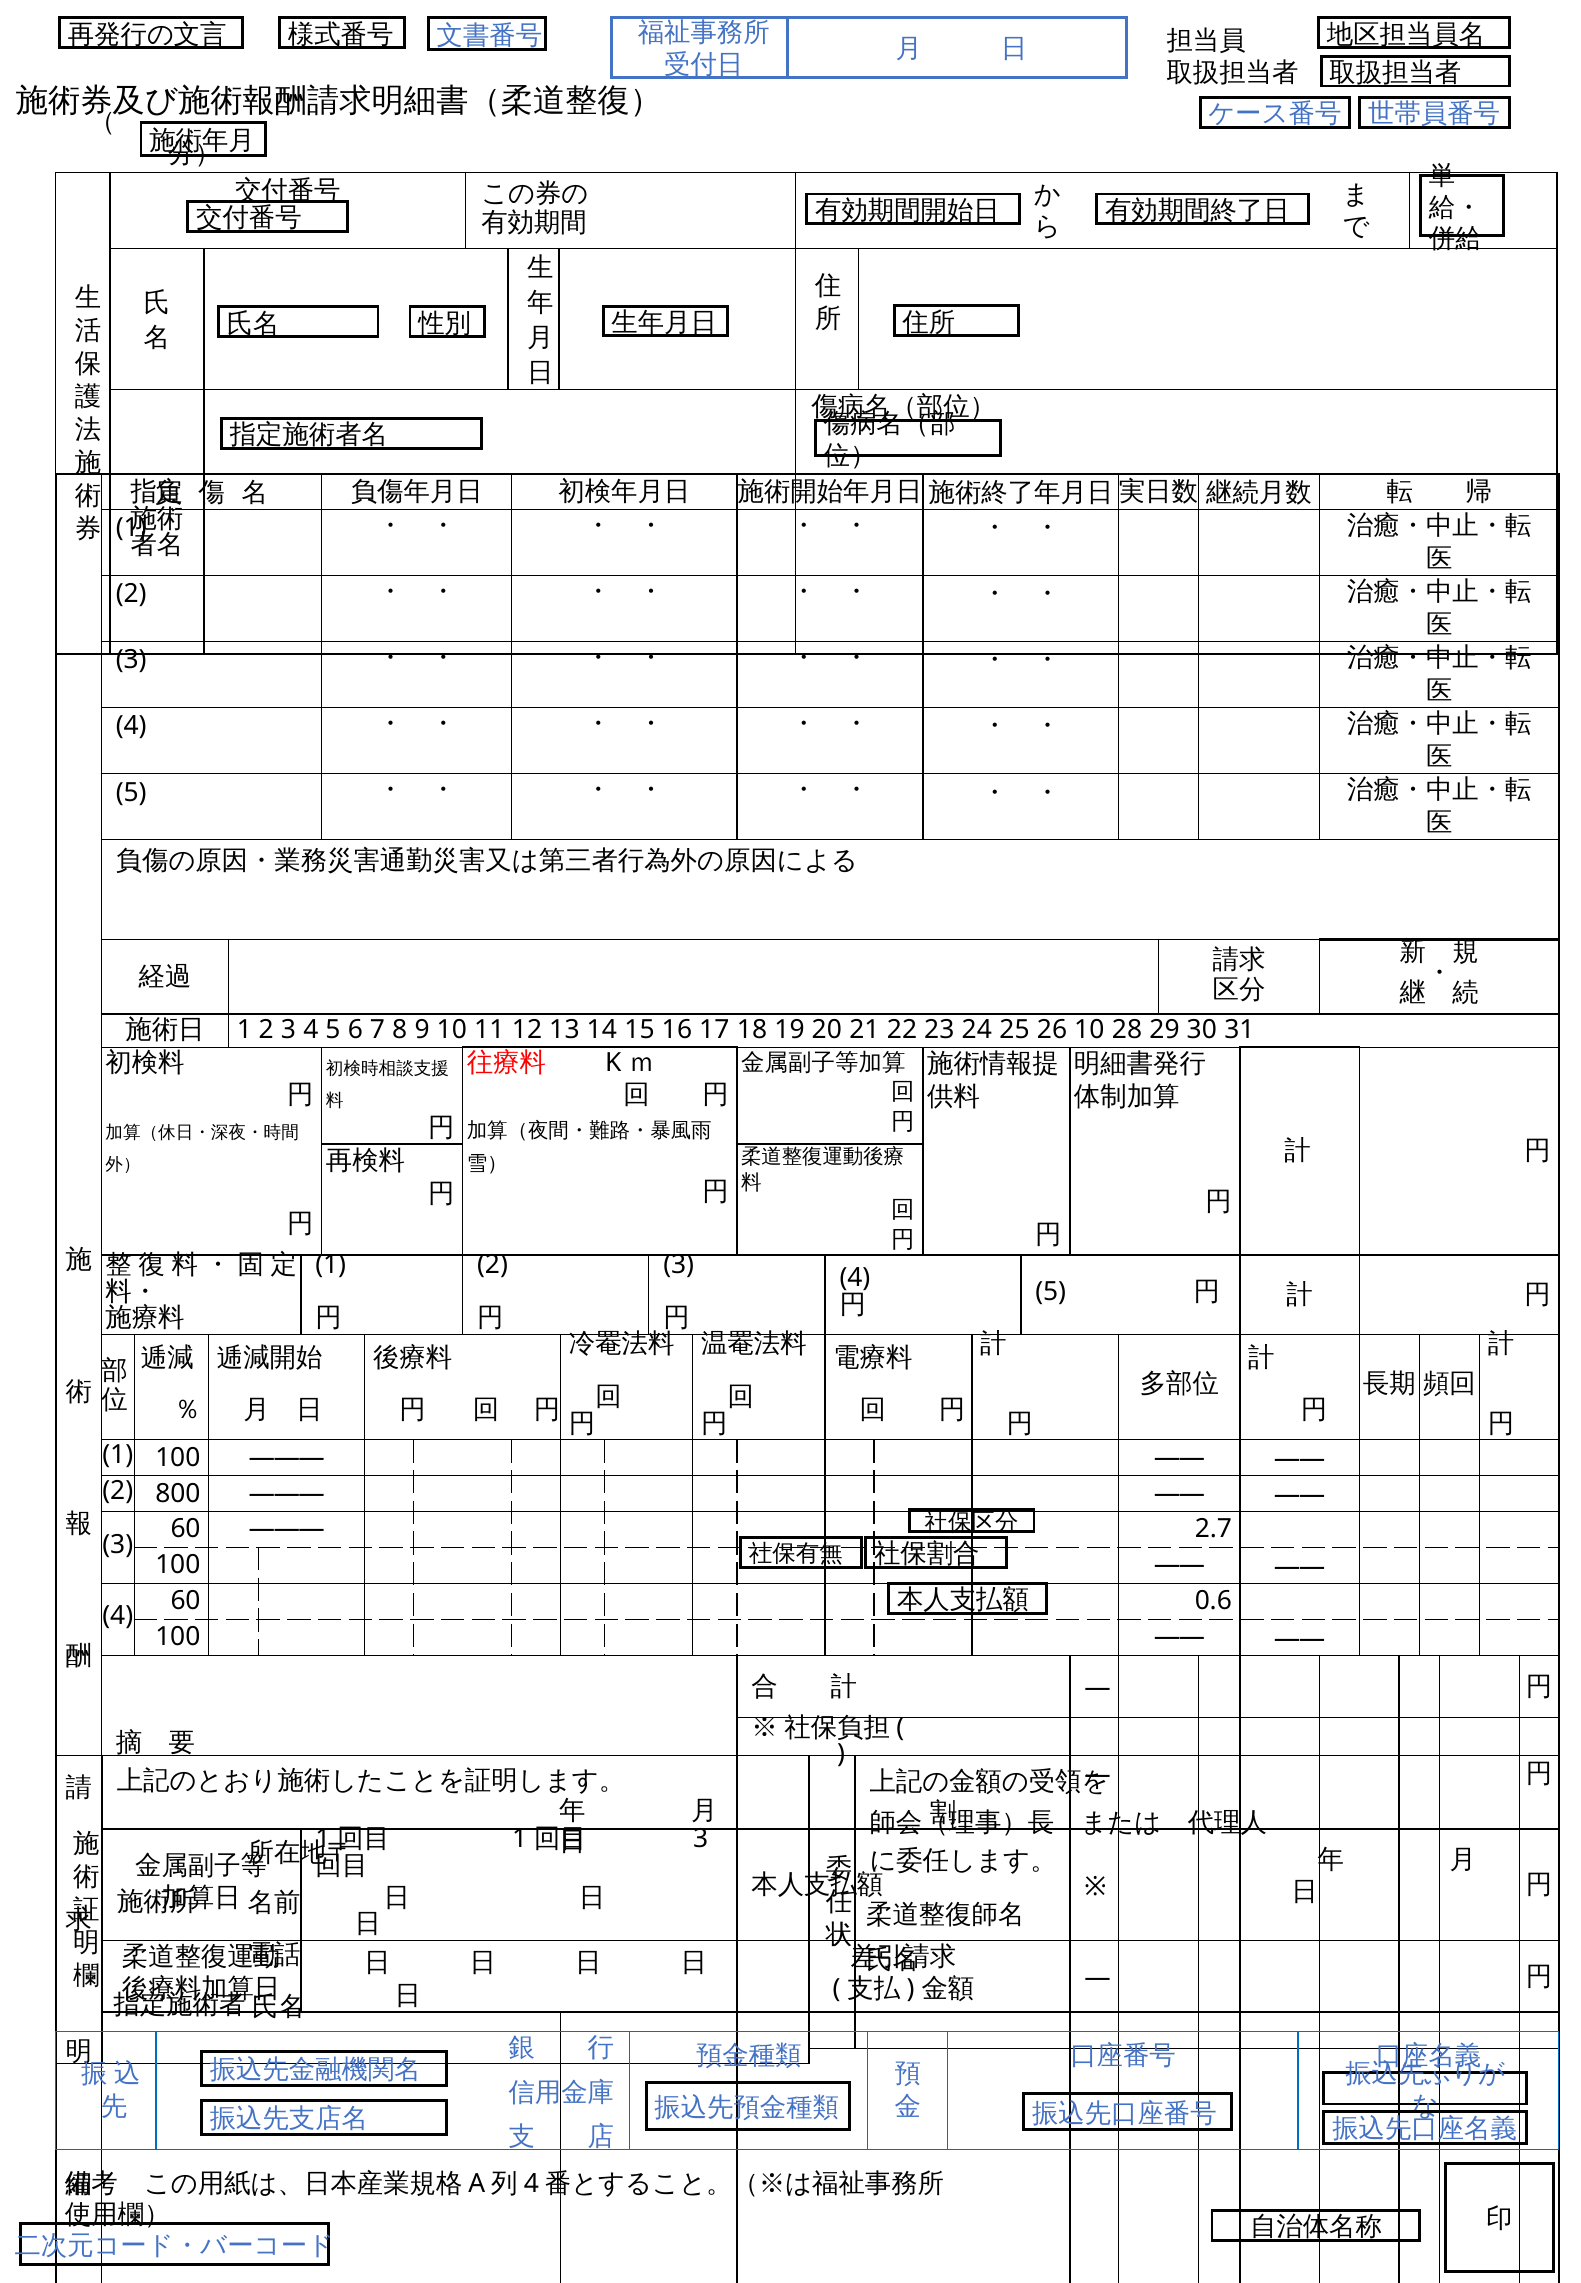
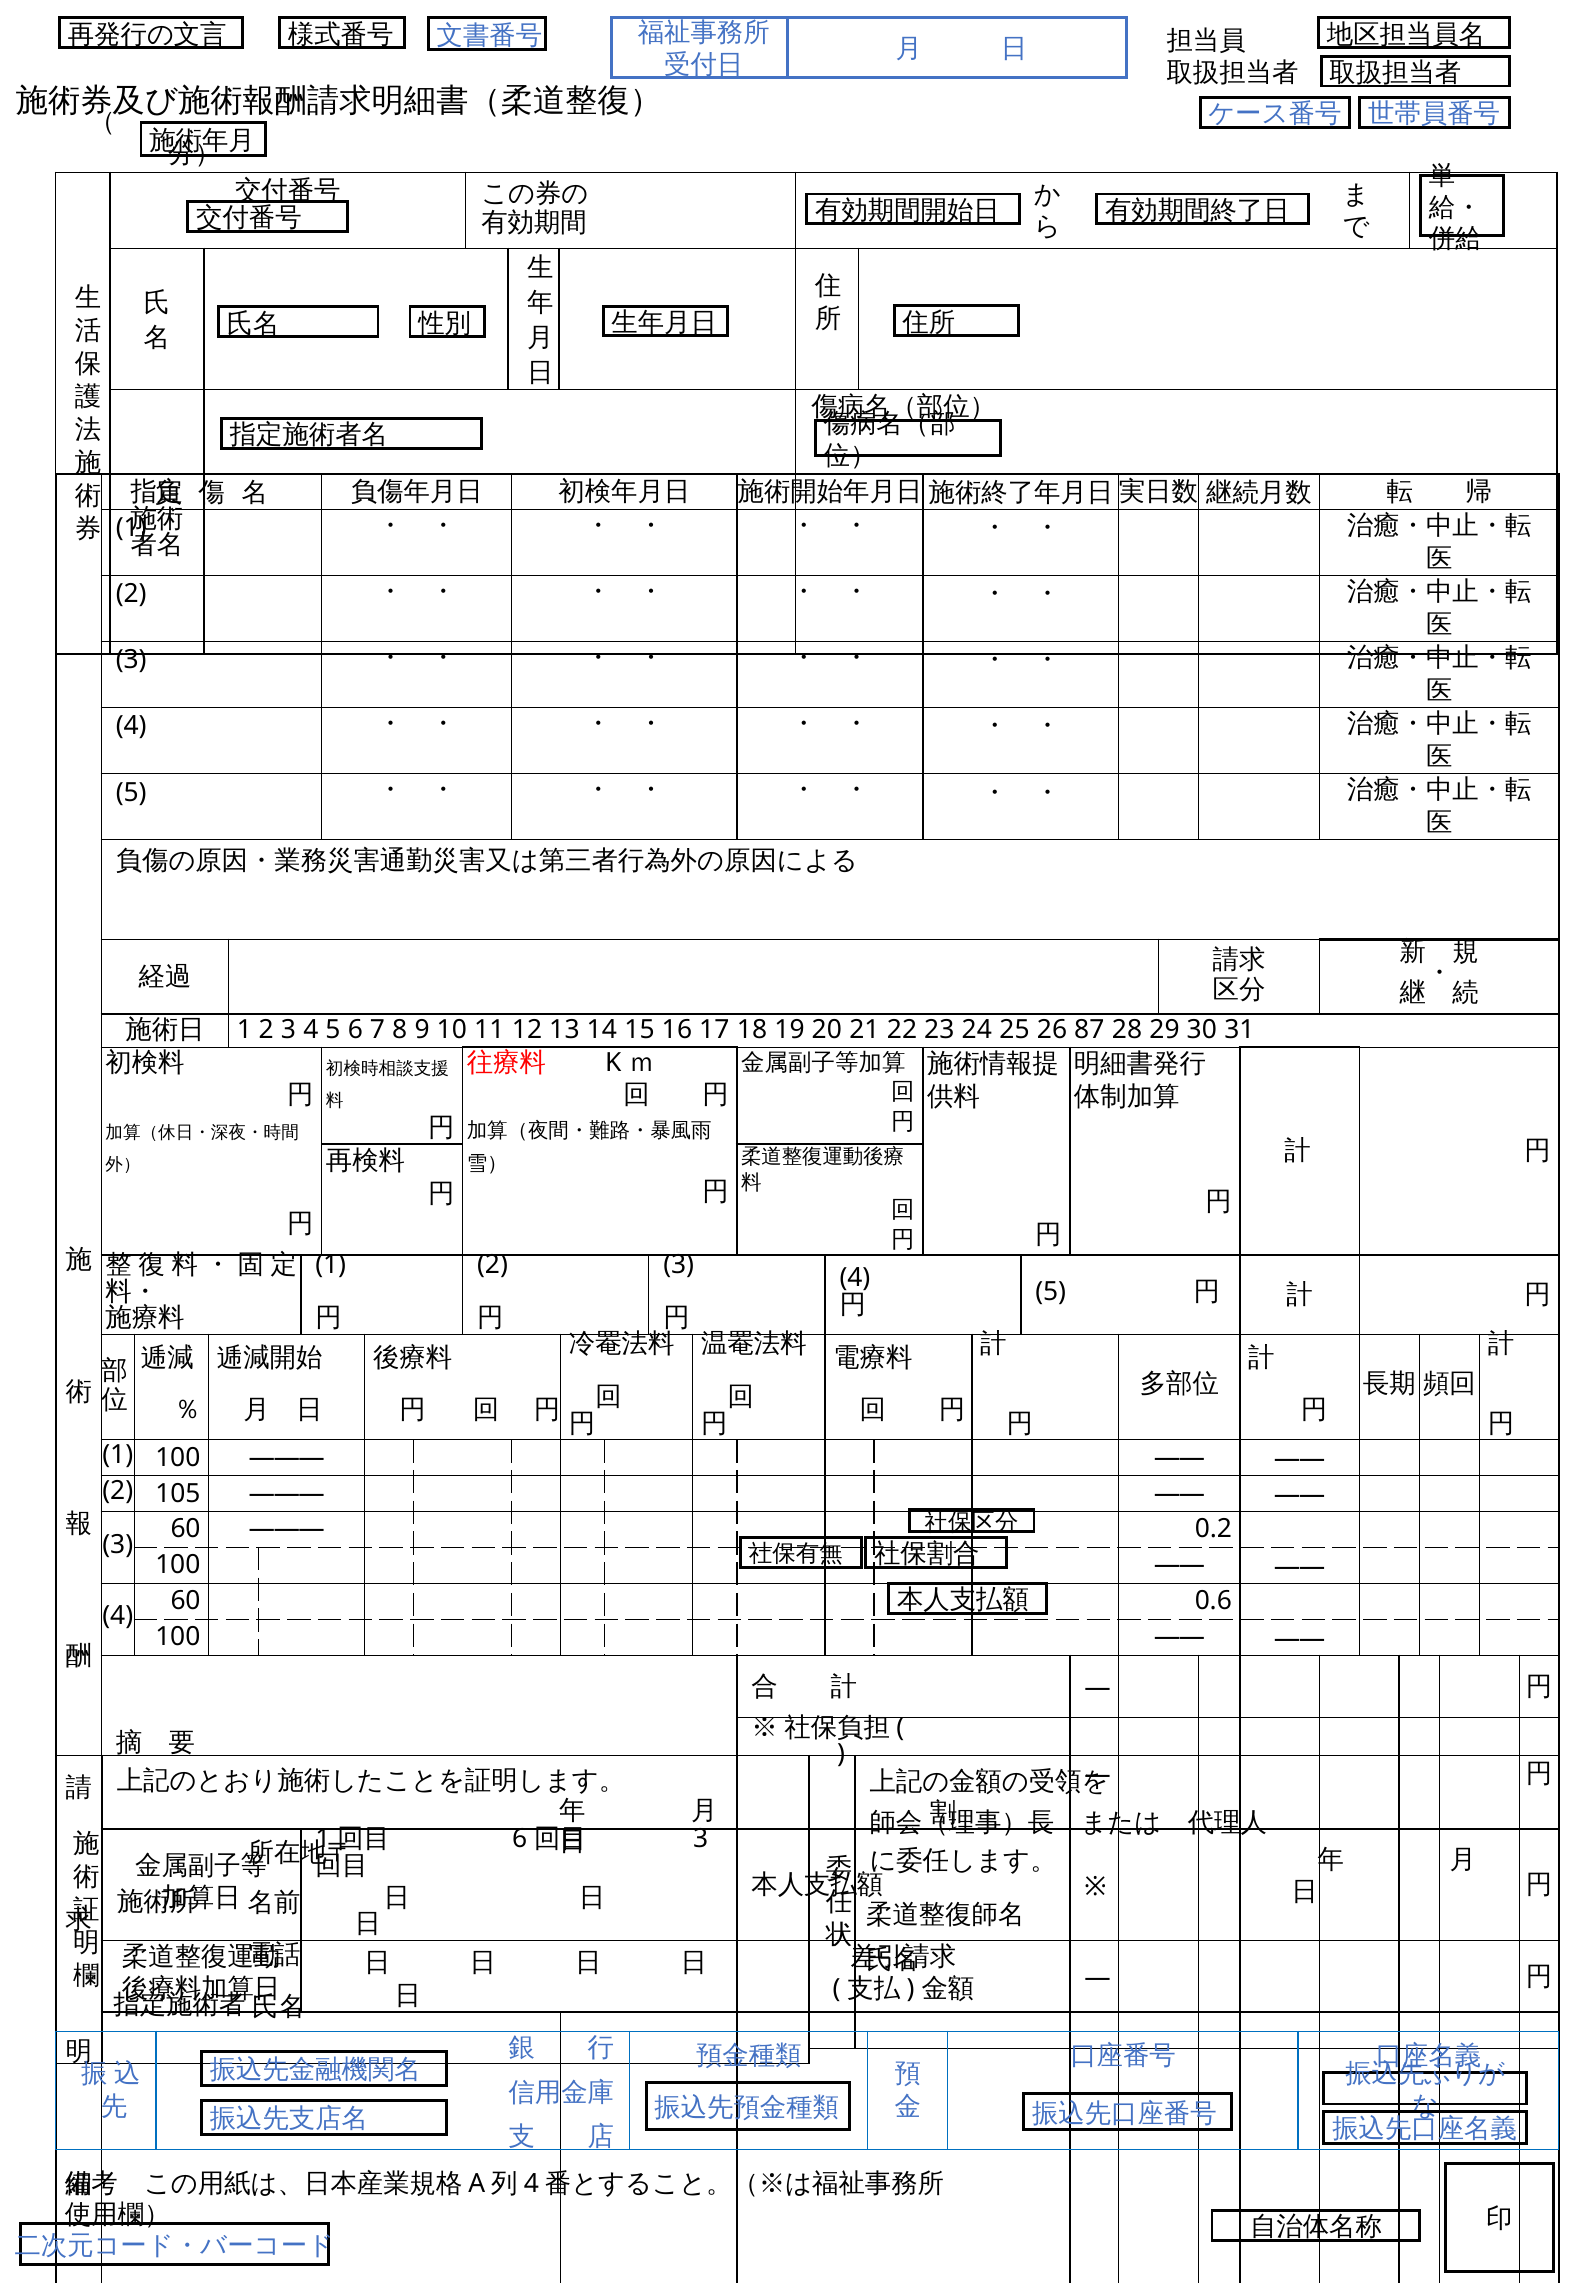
26 10: 10 -> 87
800: 800 -> 105
2.7: 2.7 -> 0.2
1 at (520, 1840): 1 -> 6
